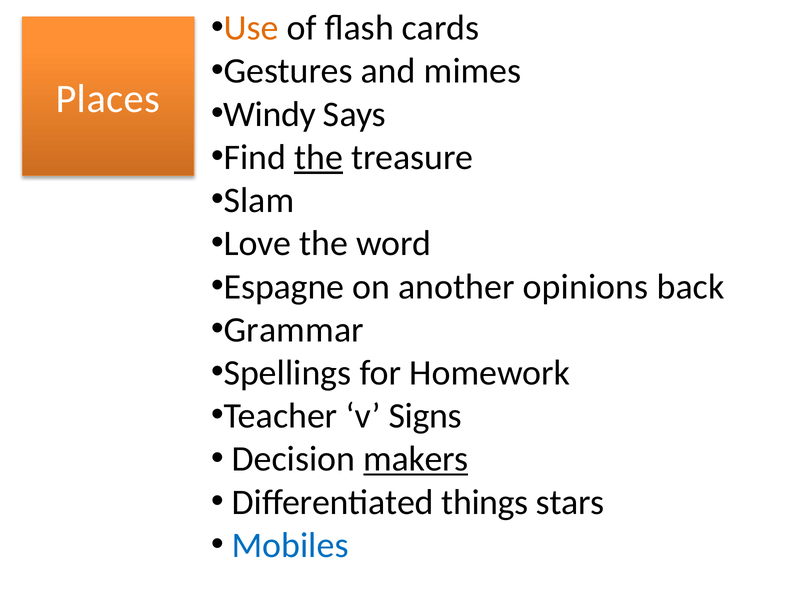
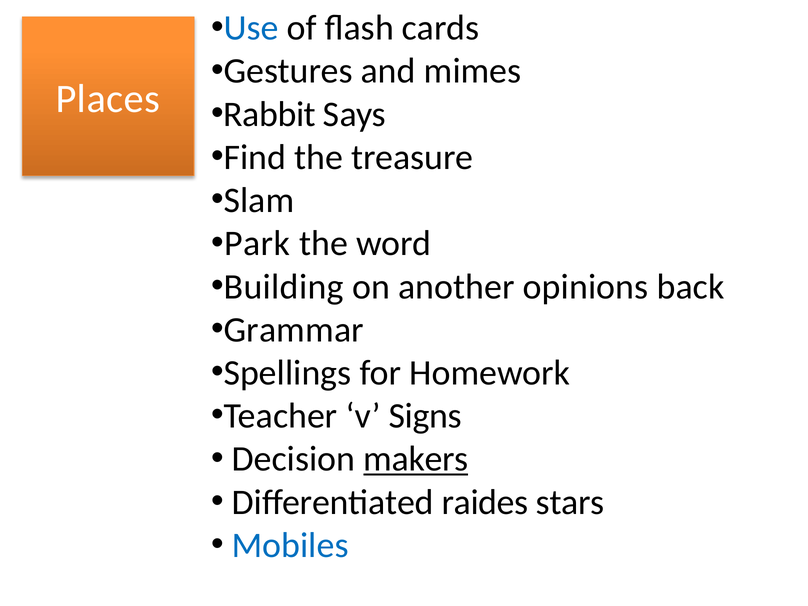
Use colour: orange -> blue
Windy: Windy -> Rabbit
the at (319, 157) underline: present -> none
Love: Love -> Park
Espagne: Espagne -> Building
things: things -> raides
